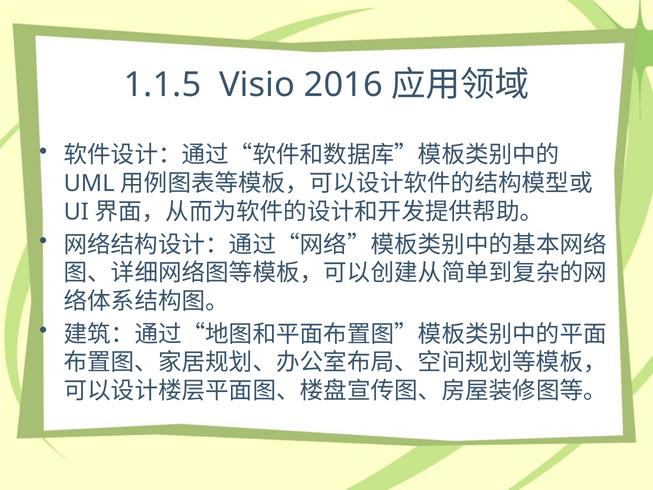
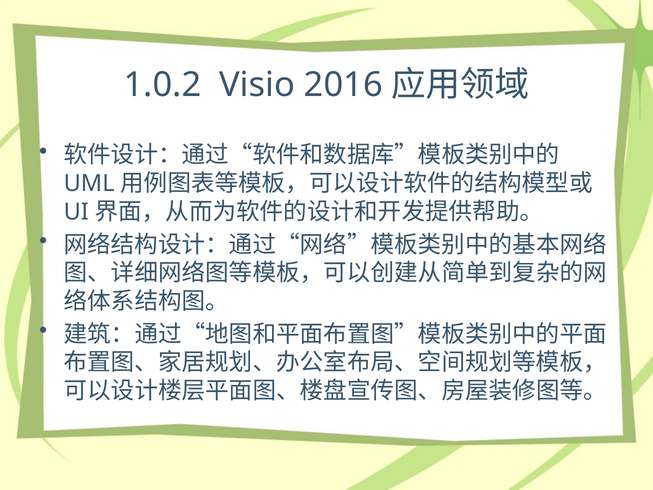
1.1.5: 1.1.5 -> 1.0.2
